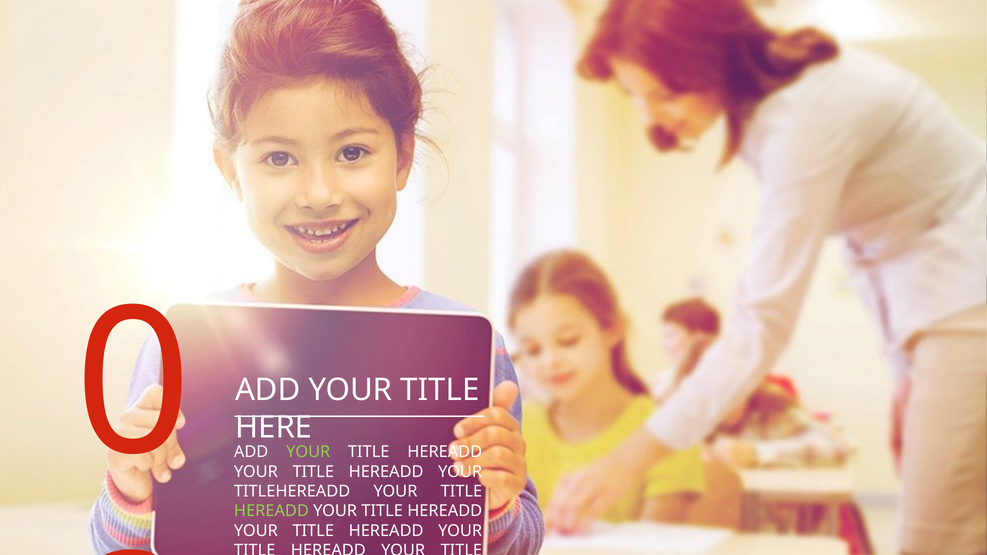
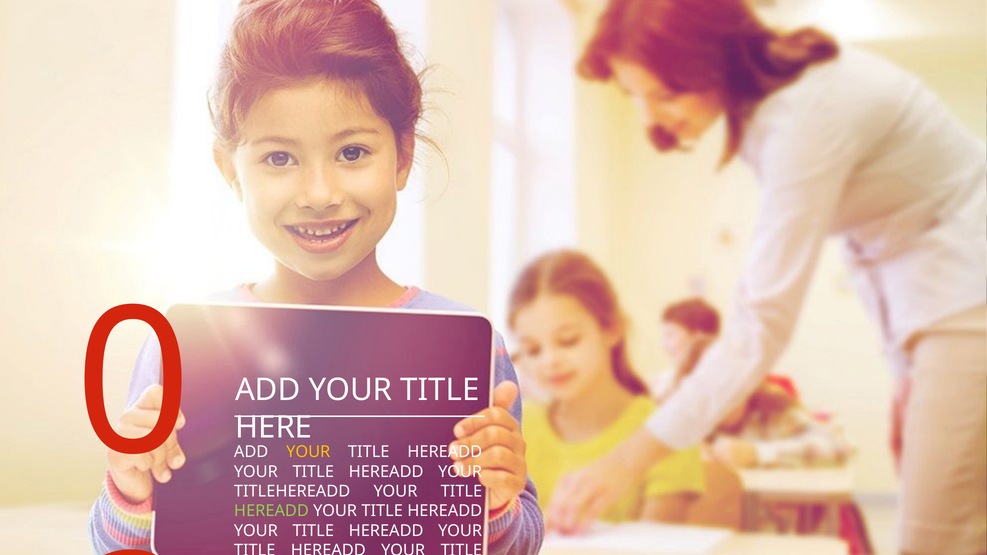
YOUR at (308, 452) colour: light green -> yellow
